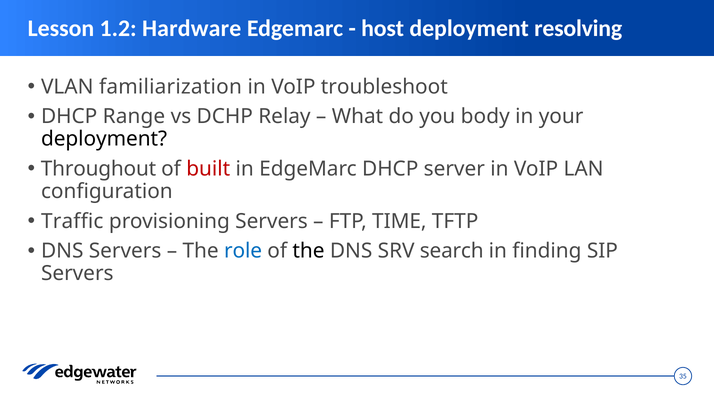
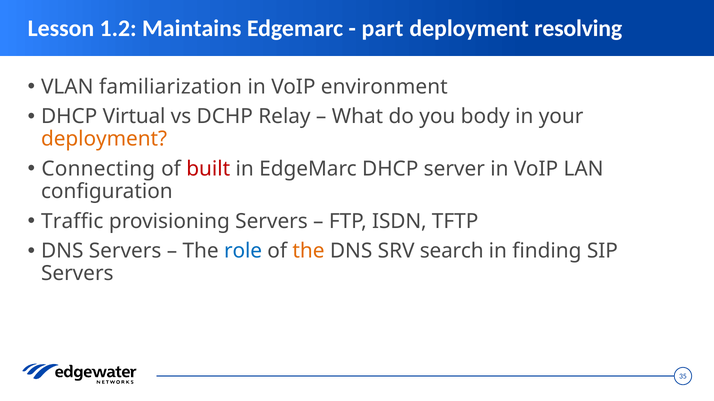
Hardware: Hardware -> Maintains
host: host -> part
troubleshoot: troubleshoot -> environment
Range: Range -> Virtual
deployment at (104, 139) colour: black -> orange
Throughout: Throughout -> Connecting
TIME: TIME -> ISDN
the at (308, 252) colour: black -> orange
